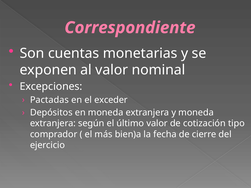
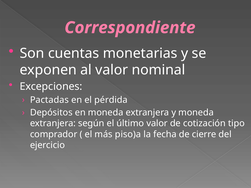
exceder: exceder -> pérdida
bien)a: bien)a -> piso)a
